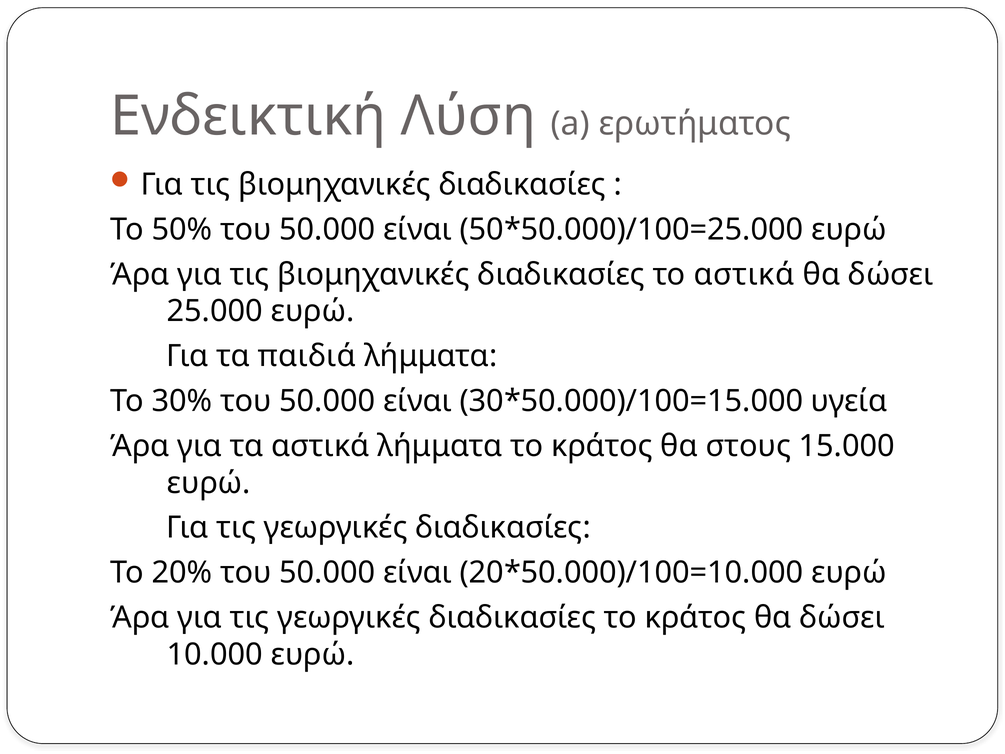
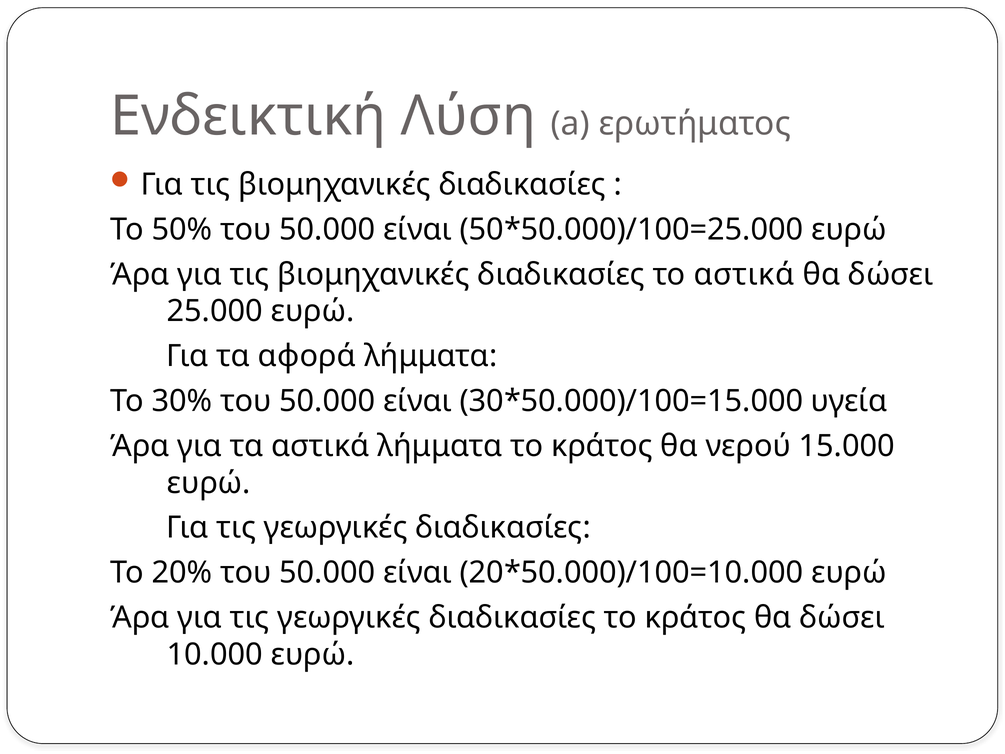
παιδιά: παιδιά -> αφορά
στους: στους -> νερού
